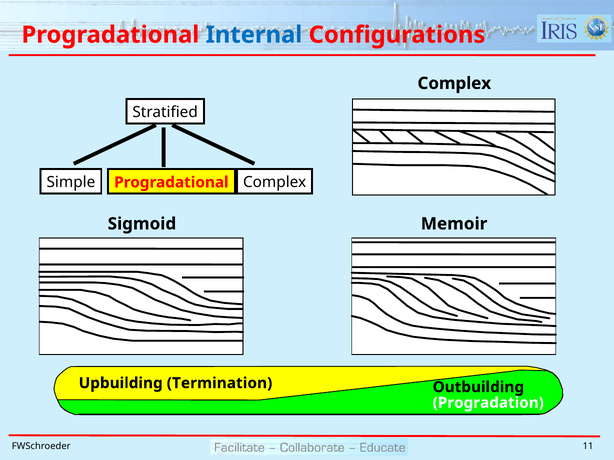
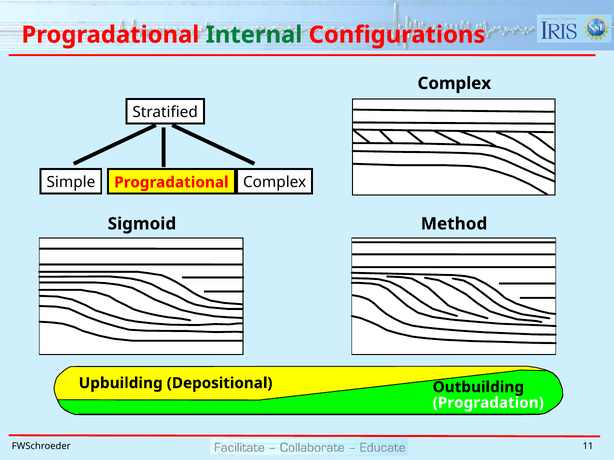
Internal colour: blue -> green
Memoir: Memoir -> Method
Termination: Termination -> Depositional
